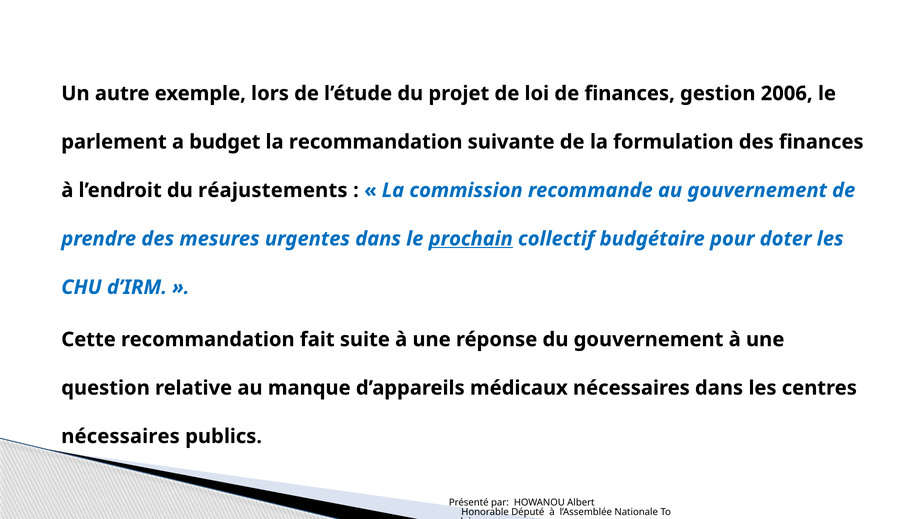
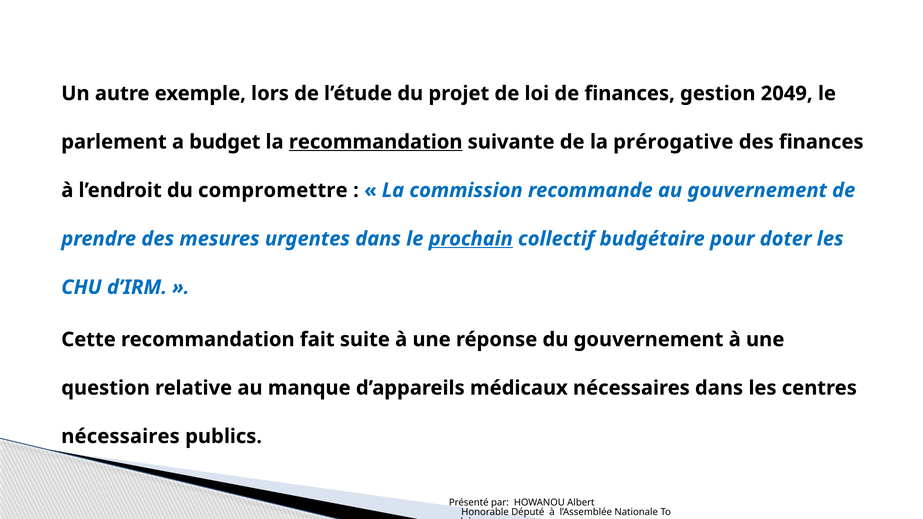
2006: 2006 -> 2049
recommandation at (376, 142) underline: none -> present
formulation: formulation -> prérogative
réajustements: réajustements -> compromettre
